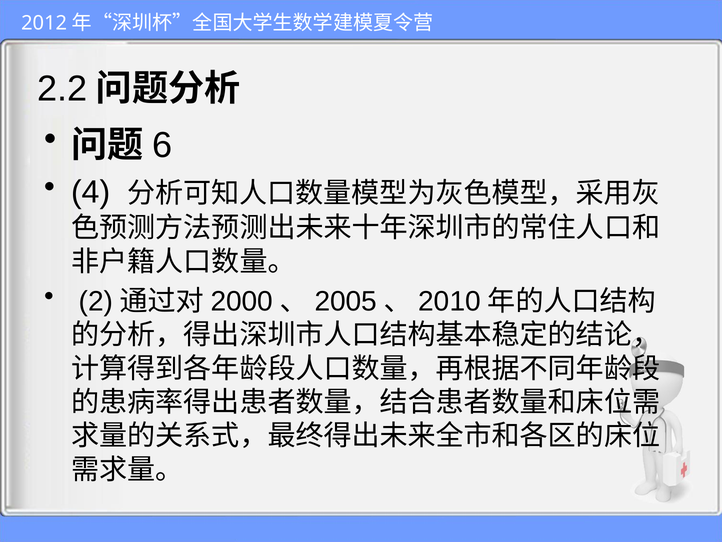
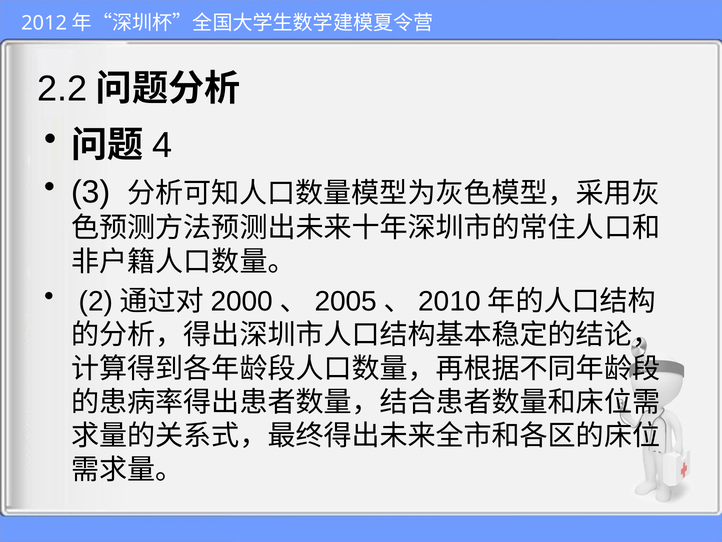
6: 6 -> 4
4: 4 -> 3
